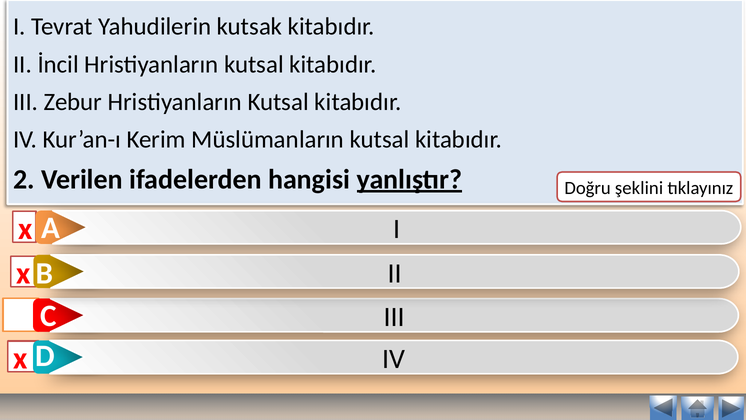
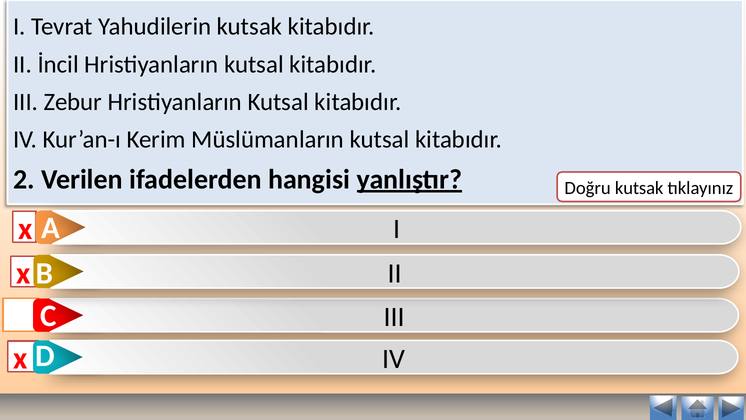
Doğru şeklini: şeklini -> kutsak
